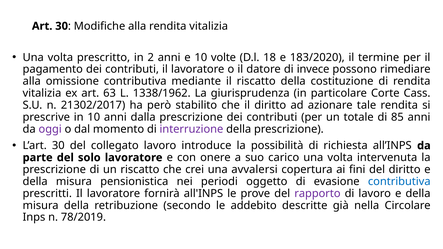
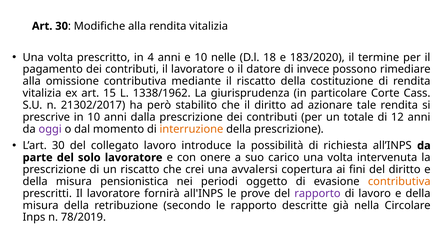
2: 2 -> 4
volte: volte -> nelle
63: 63 -> 15
85: 85 -> 12
interruzione colour: purple -> orange
contributiva at (399, 182) colour: blue -> orange
le addebito: addebito -> rapporto
